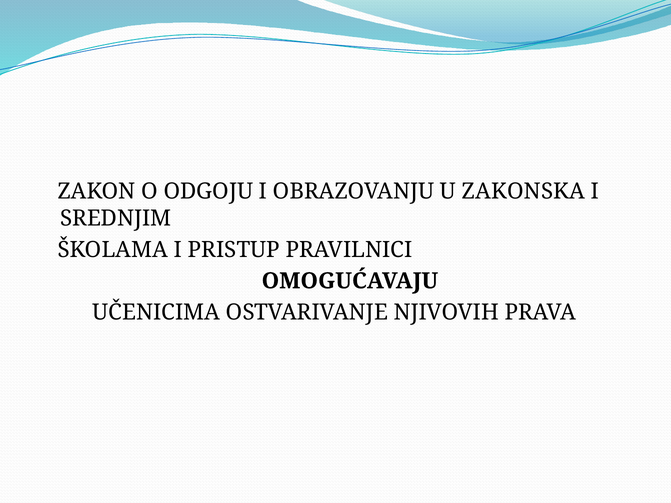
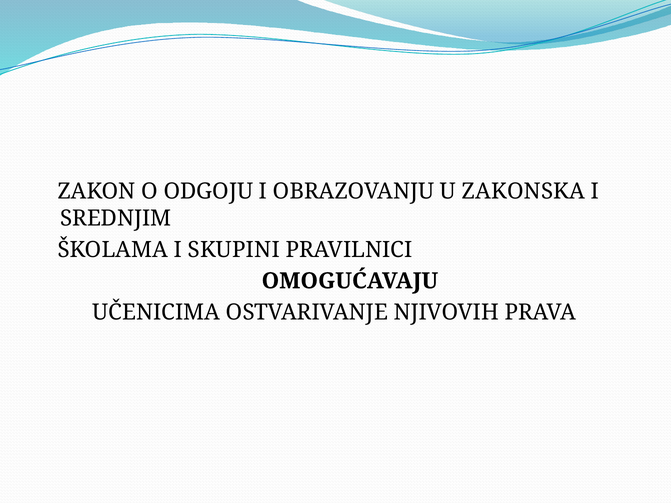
PRISTUP: PRISTUP -> SKUPINI
